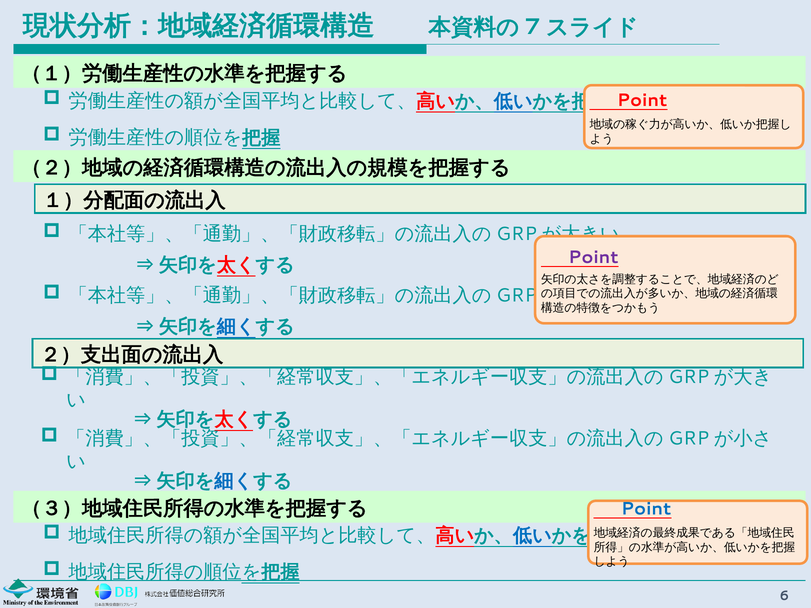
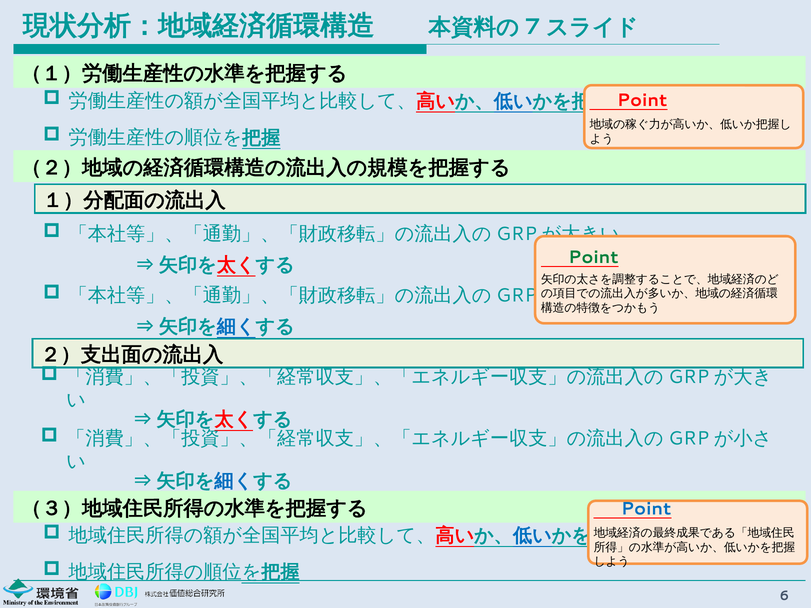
Point at (593, 258) colour: purple -> green
